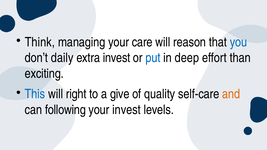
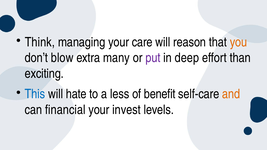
you colour: blue -> orange
daily: daily -> blow
extra invest: invest -> many
put colour: blue -> purple
right: right -> hate
give: give -> less
quality: quality -> benefit
following: following -> financial
